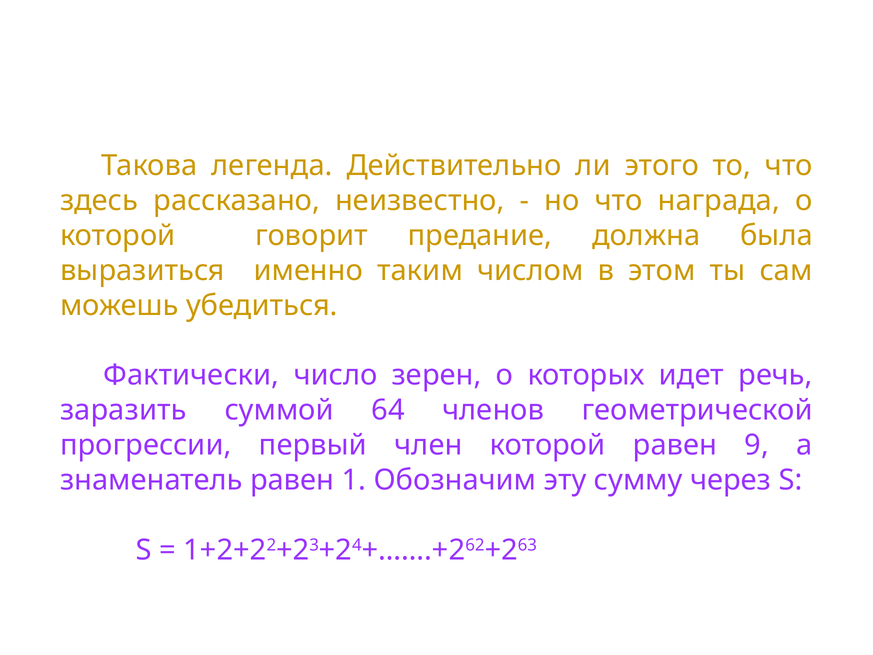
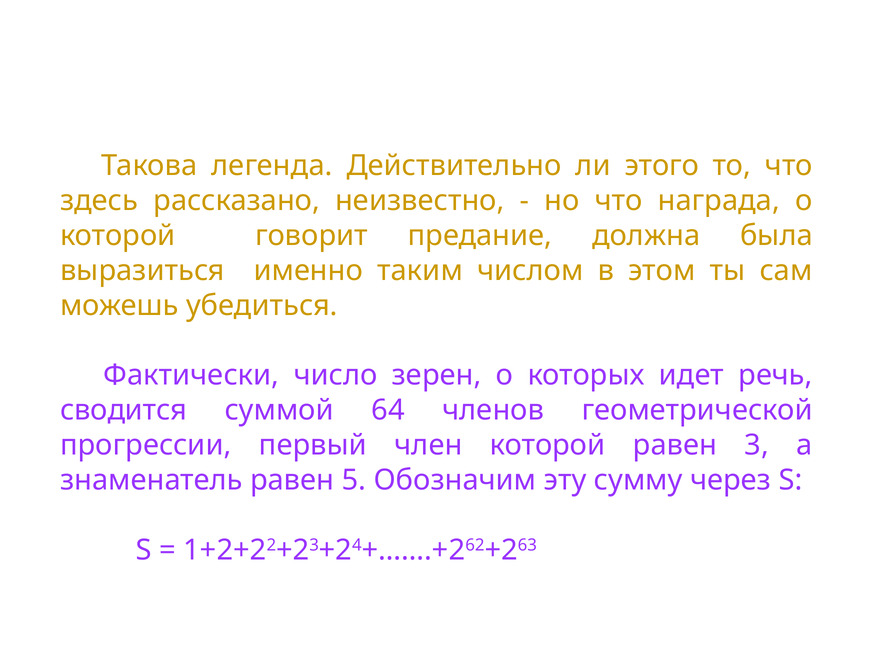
заразить: заразить -> сводится
9: 9 -> 3
1: 1 -> 5
